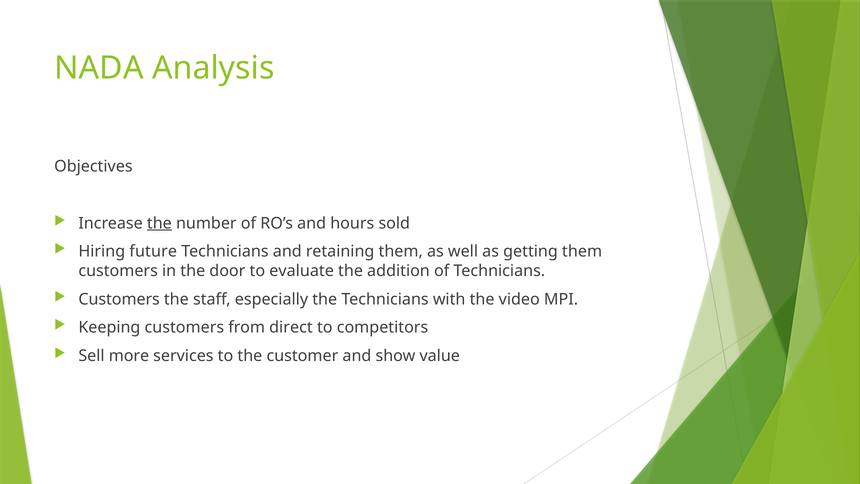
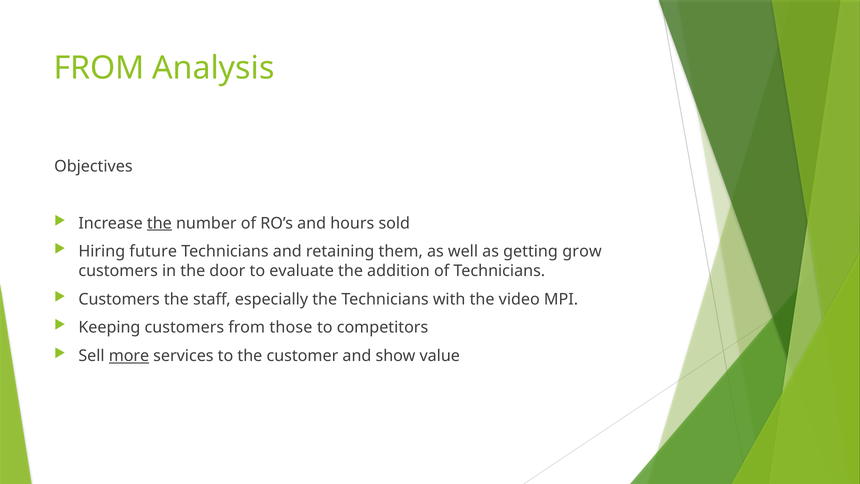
NADA at (99, 68): NADA -> FROM
getting them: them -> grow
direct: direct -> those
more underline: none -> present
